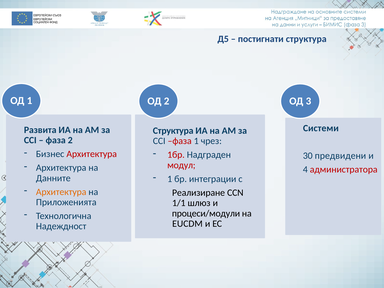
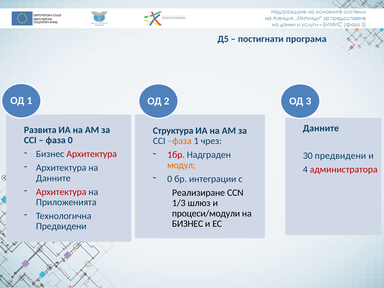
постигнати структура: структура -> програма
Системи at (321, 128): Системи -> Данните
фаза 2: 2 -> 0
фаза at (180, 141) colour: red -> orange
модул colour: red -> orange
1 at (170, 179): 1 -> 0
Архитектура at (61, 192) colour: orange -> red
1/1: 1/1 -> 1/3
EUCDM at (187, 224): EUCDM -> БИЗНЕС
Надеждност at (61, 226): Надеждност -> Предвидени
